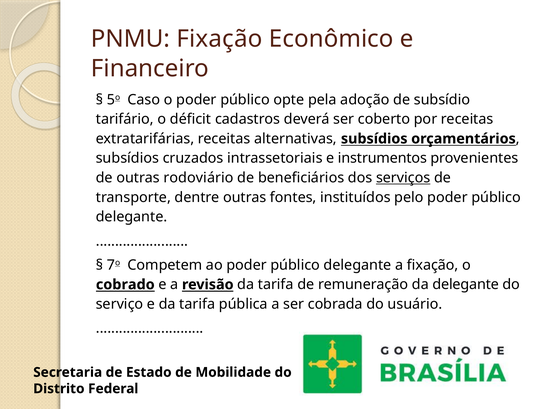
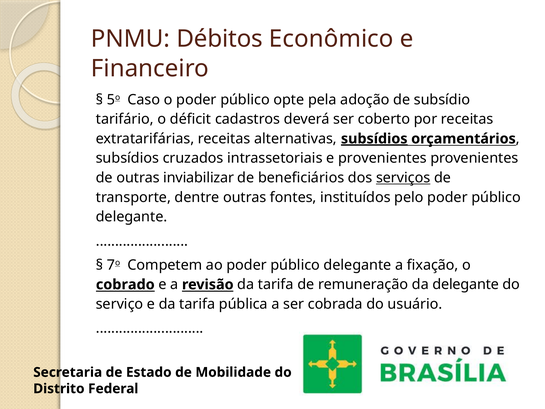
PNMU Fixação: Fixação -> Débitos
subsídios at (374, 139) underline: none -> present
e instrumentos: instrumentos -> provenientes
rodoviário: rodoviário -> inviabilizar
